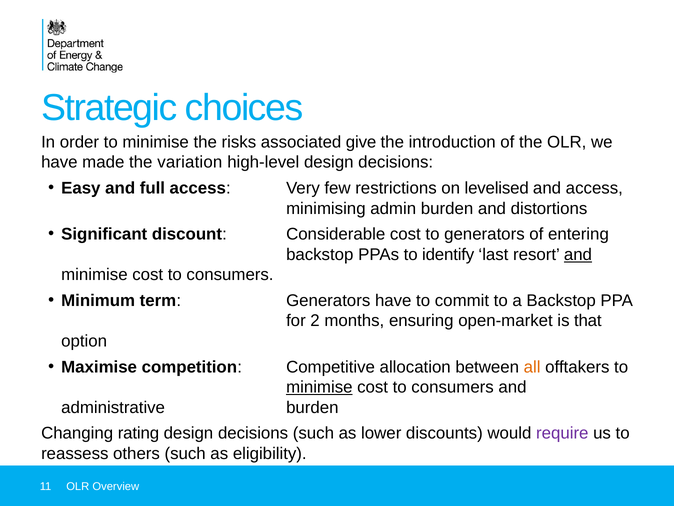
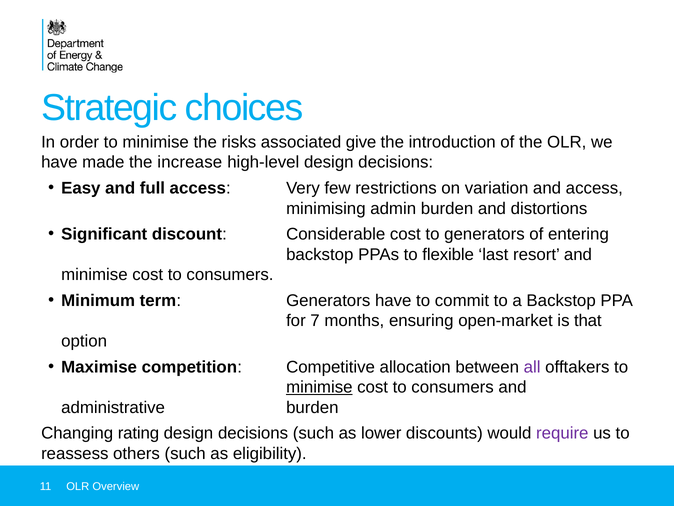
variation: variation -> increase
levelised: levelised -> variation
identify: identify -> flexible
and at (578, 254) underline: present -> none
2: 2 -> 7
all colour: orange -> purple
